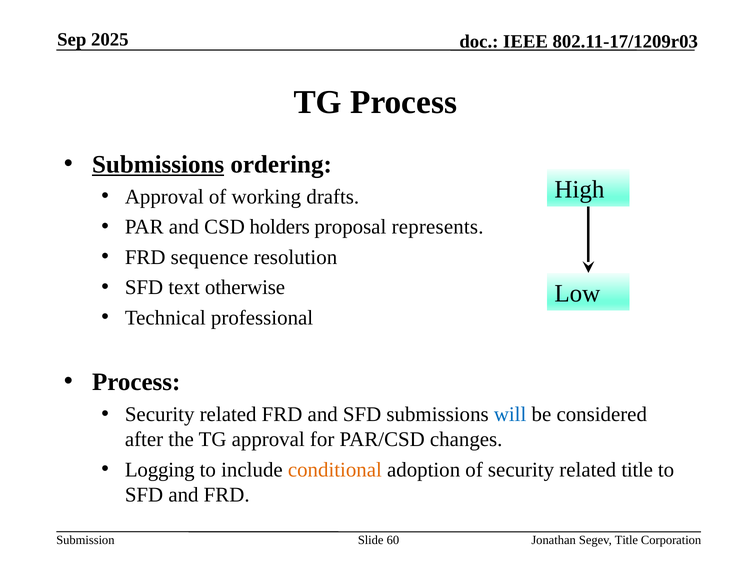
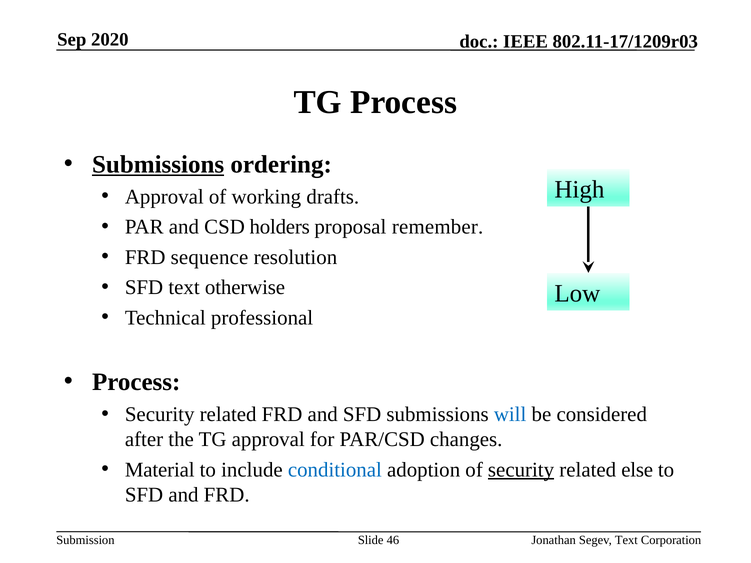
2025: 2025 -> 2020
represents: represents -> remember
Logging: Logging -> Material
conditional colour: orange -> blue
security at (521, 470) underline: none -> present
related title: title -> else
60: 60 -> 46
Segev Title: Title -> Text
